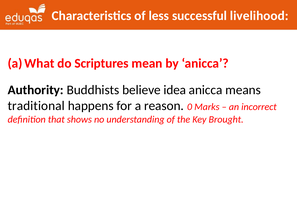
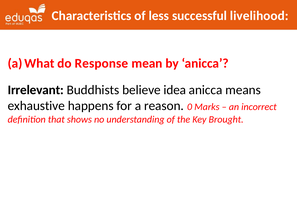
Scriptures: Scriptures -> Response
Authority: Authority -> Irrelevant
traditional: traditional -> exhaustive
